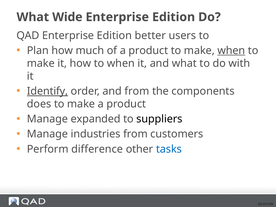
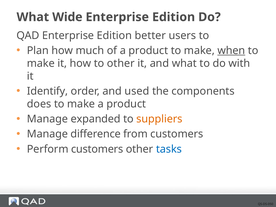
to when: when -> other
Identify underline: present -> none
and from: from -> used
suppliers colour: black -> orange
industries: industries -> difference
Perform difference: difference -> customers
